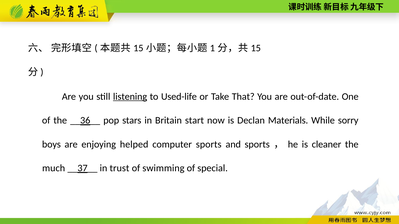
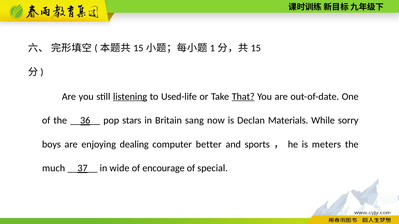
That underline: none -> present
start: start -> sang
helped: helped -> dealing
computer sports: sports -> better
cleaner: cleaner -> meters
trust: trust -> wide
swimming: swimming -> encourage
